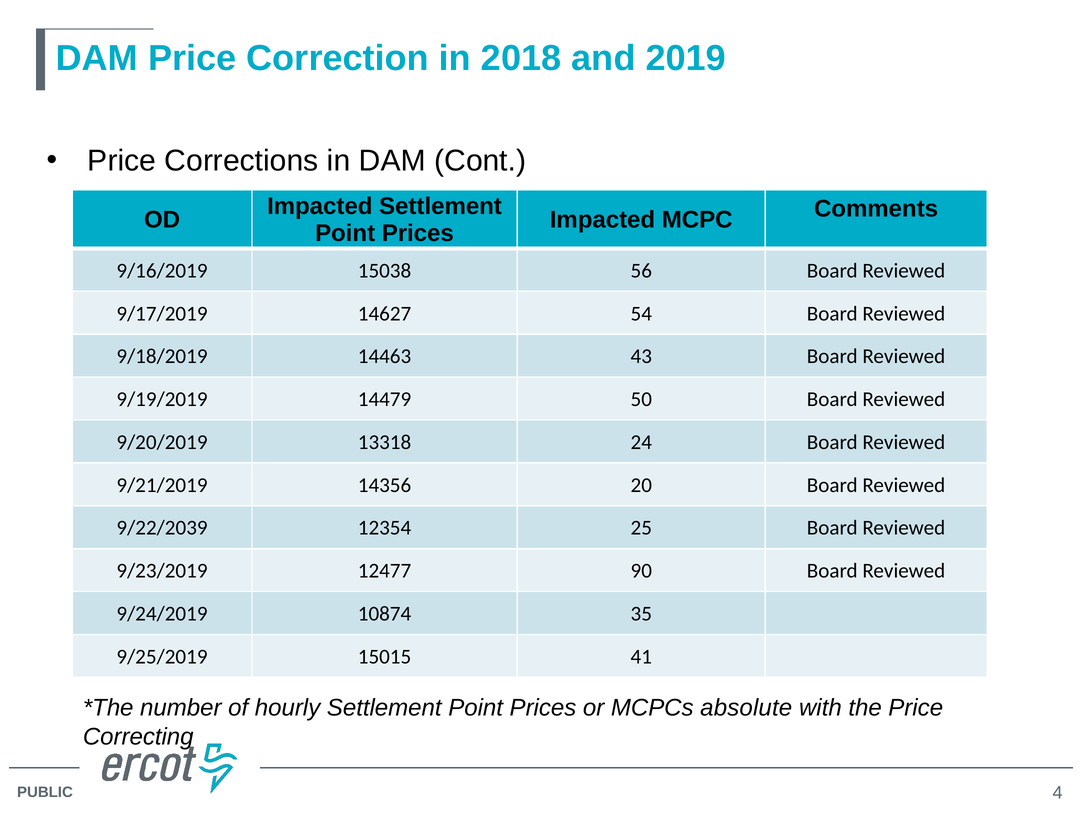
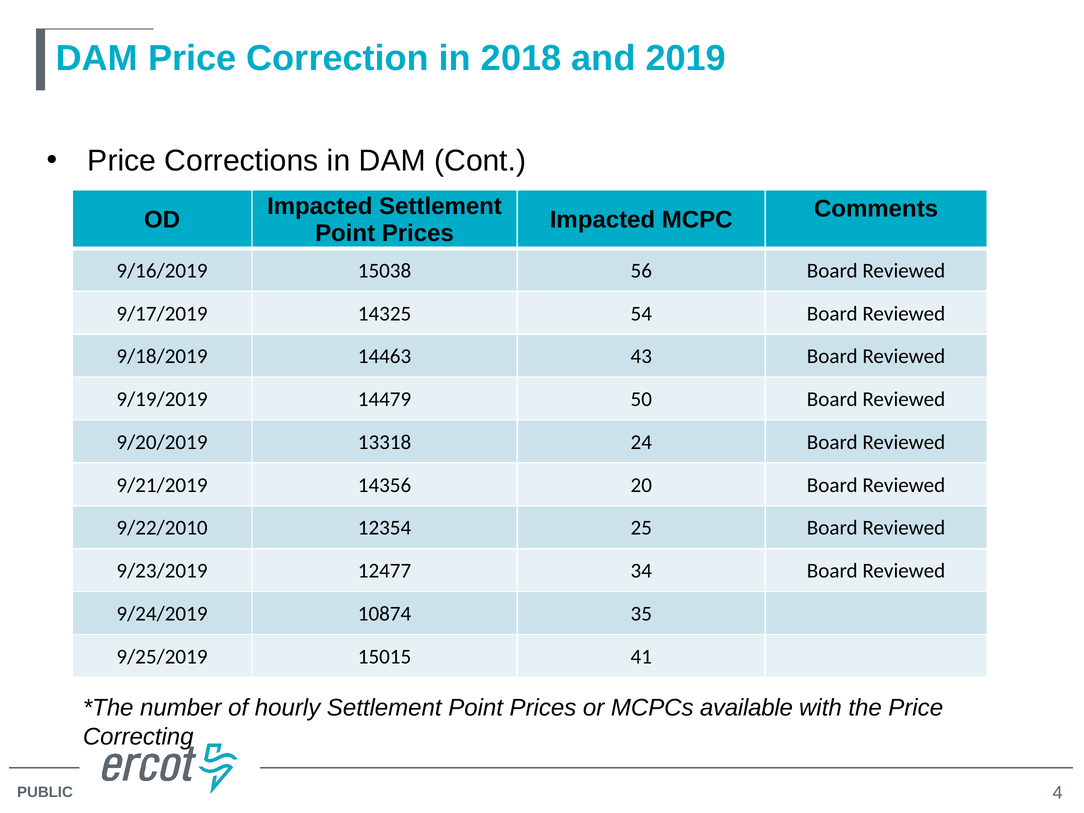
14627: 14627 -> 14325
9/22/2039: 9/22/2039 -> 9/22/2010
90: 90 -> 34
absolute: absolute -> available
